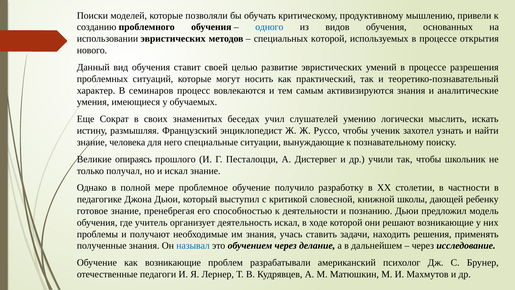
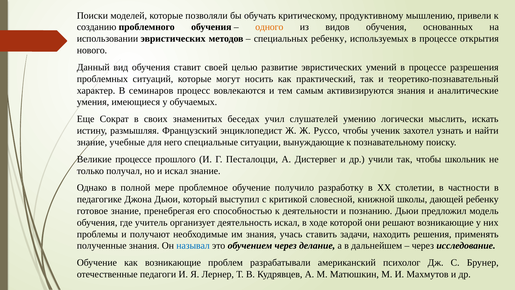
одного colour: blue -> orange
специальных которой: которой -> ребенку
человека: человека -> учебные
Великие опираясь: опираясь -> процессе
